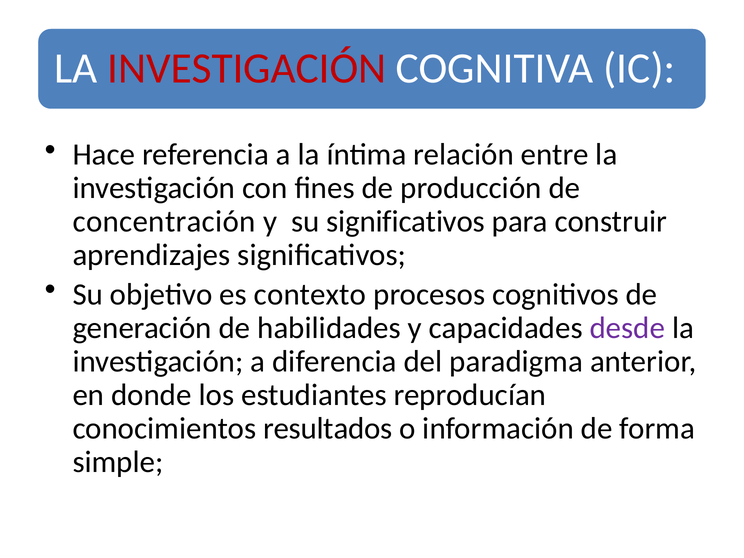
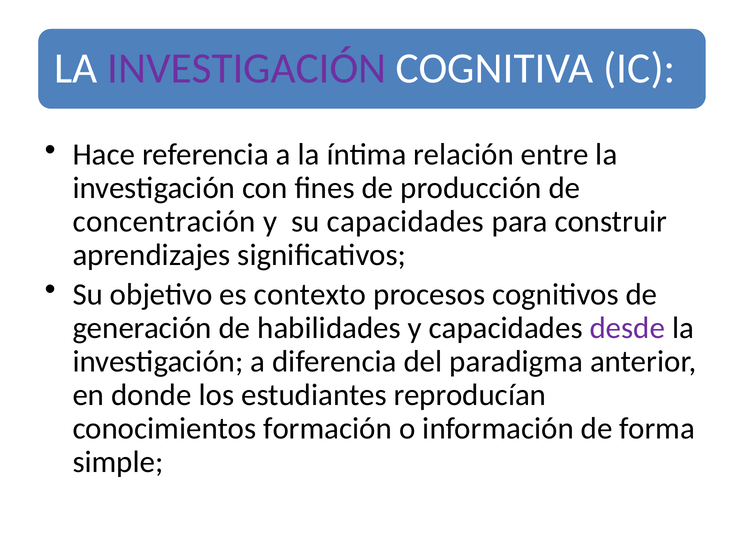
INVESTIGACIÓN at (247, 69) colour: red -> purple
su significativos: significativos -> capacidades
resultados: resultados -> formación
